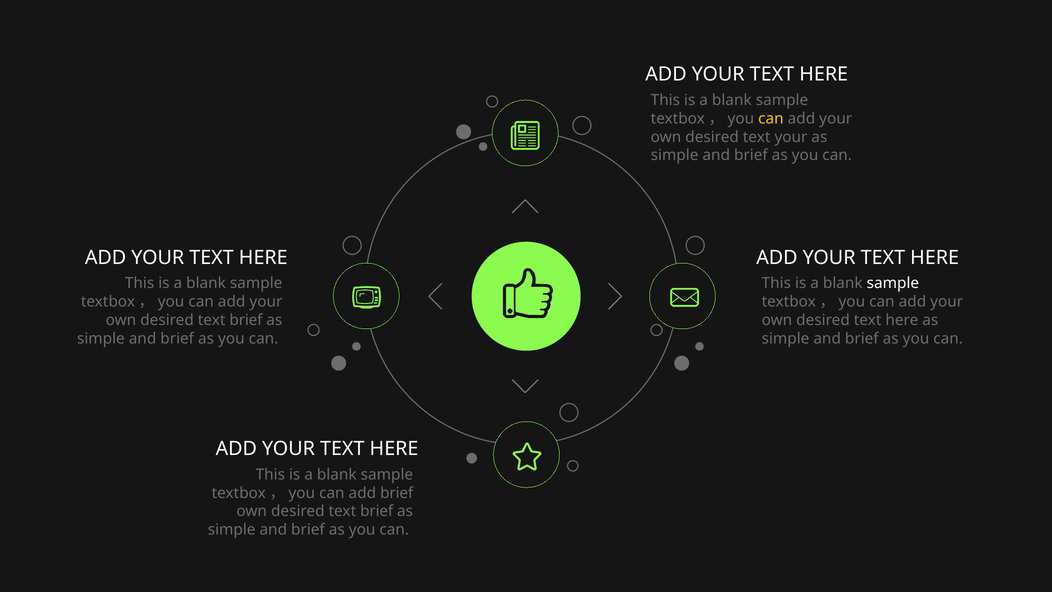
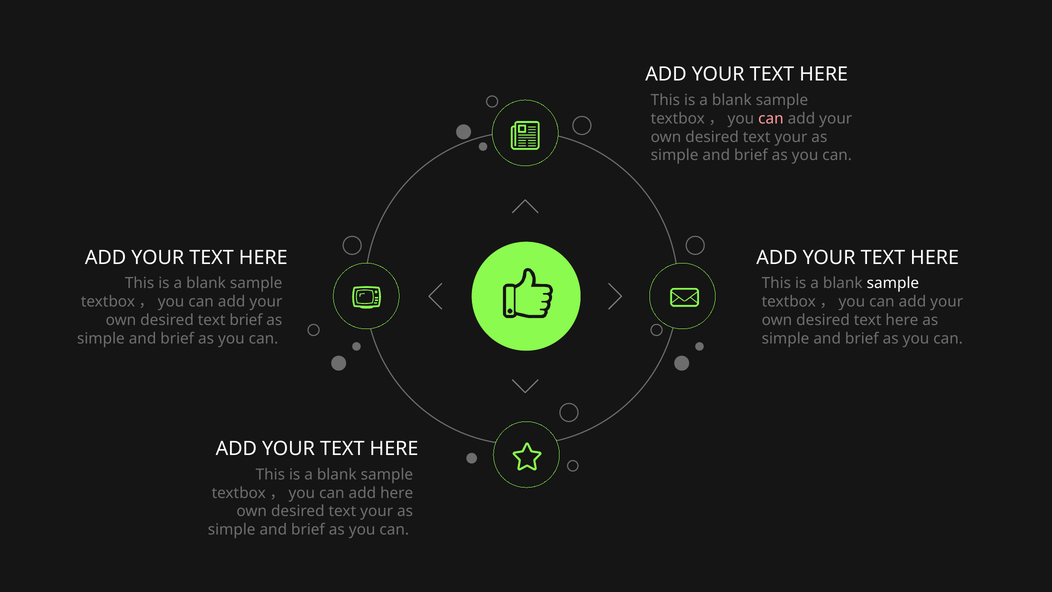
can at (771, 119) colour: yellow -> pink
add brief: brief -> here
brief at (377, 511): brief -> your
